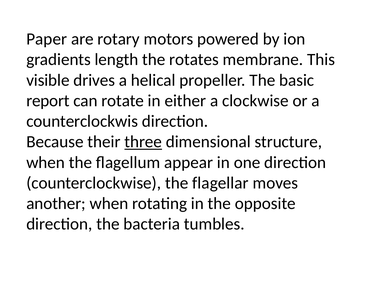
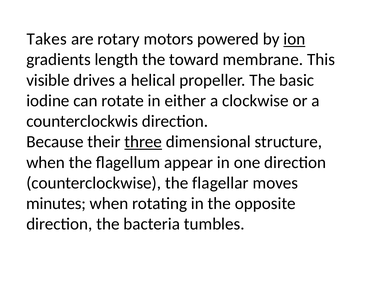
Paper: Paper -> Takes
ion underline: none -> present
rotates: rotates -> toward
report: report -> iodine
another: another -> minutes
